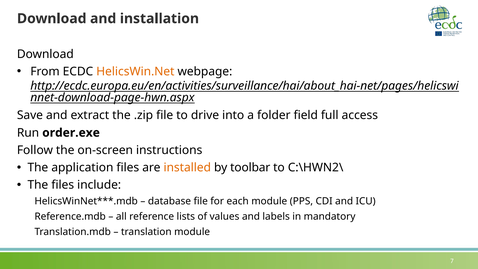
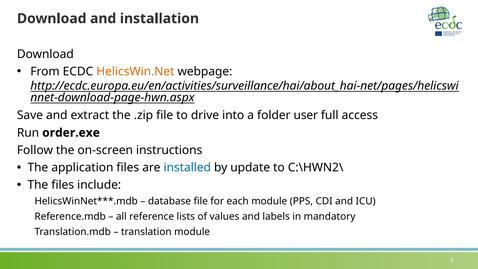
field: field -> user
installed colour: orange -> blue
toolbar: toolbar -> update
